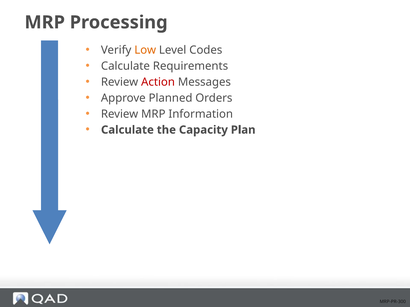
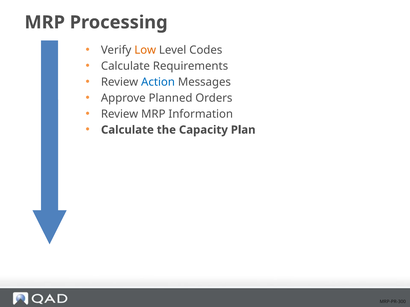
Action colour: red -> blue
